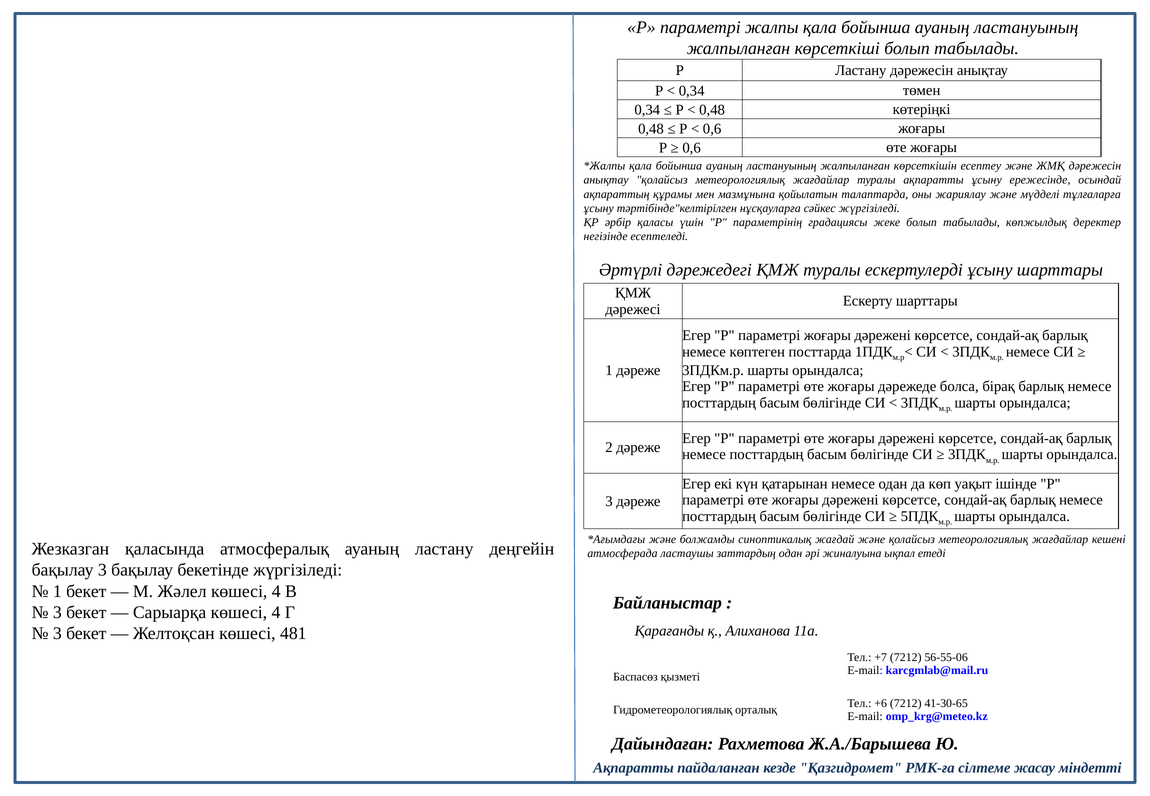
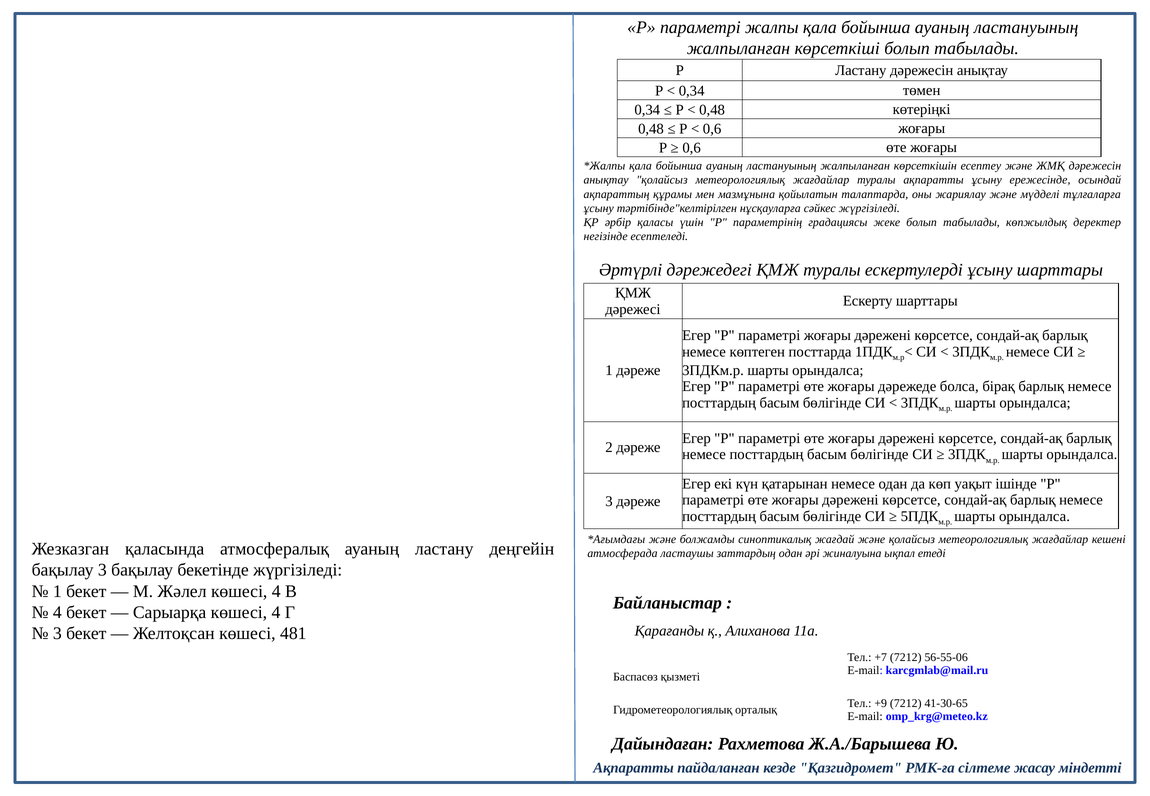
3 at (57, 613): 3 -> 4
+6: +6 -> +9
